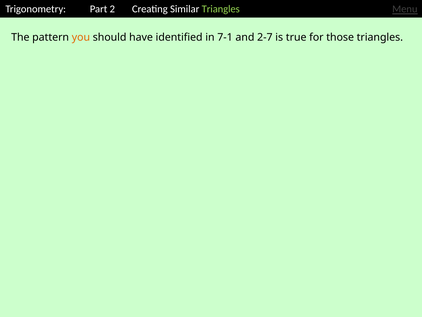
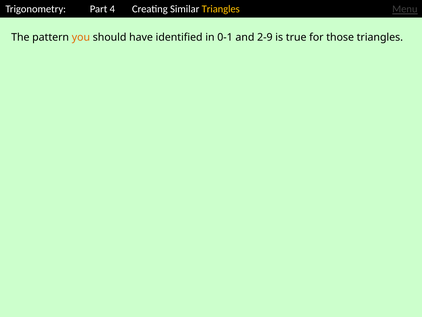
2: 2 -> 4
Triangles at (221, 9) colour: light green -> yellow
7-1: 7-1 -> 0-1
2-7: 2-7 -> 2-9
